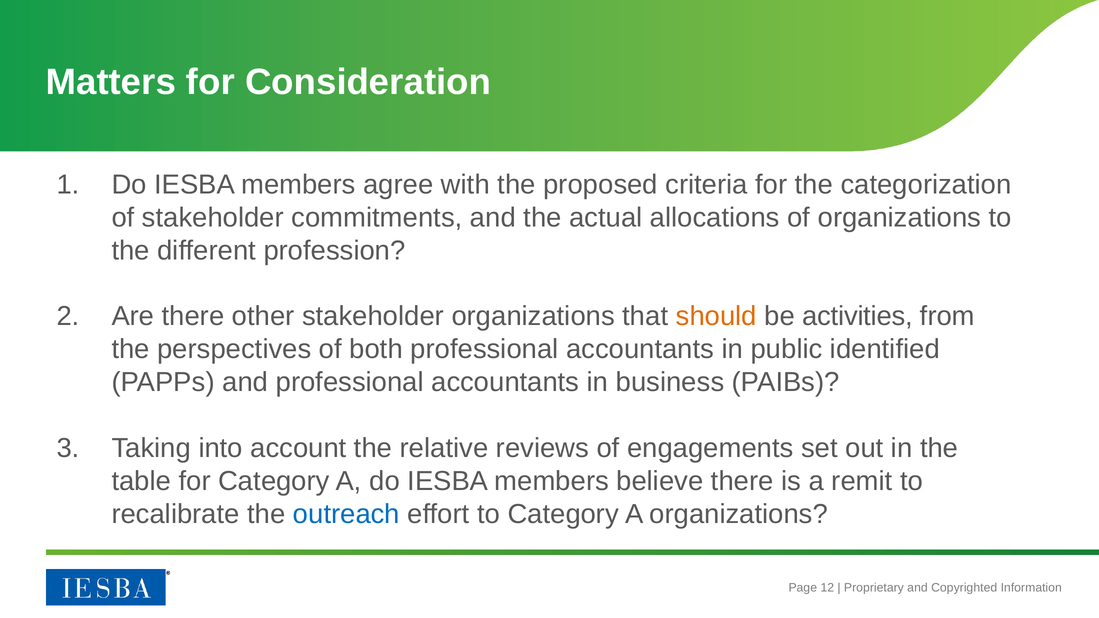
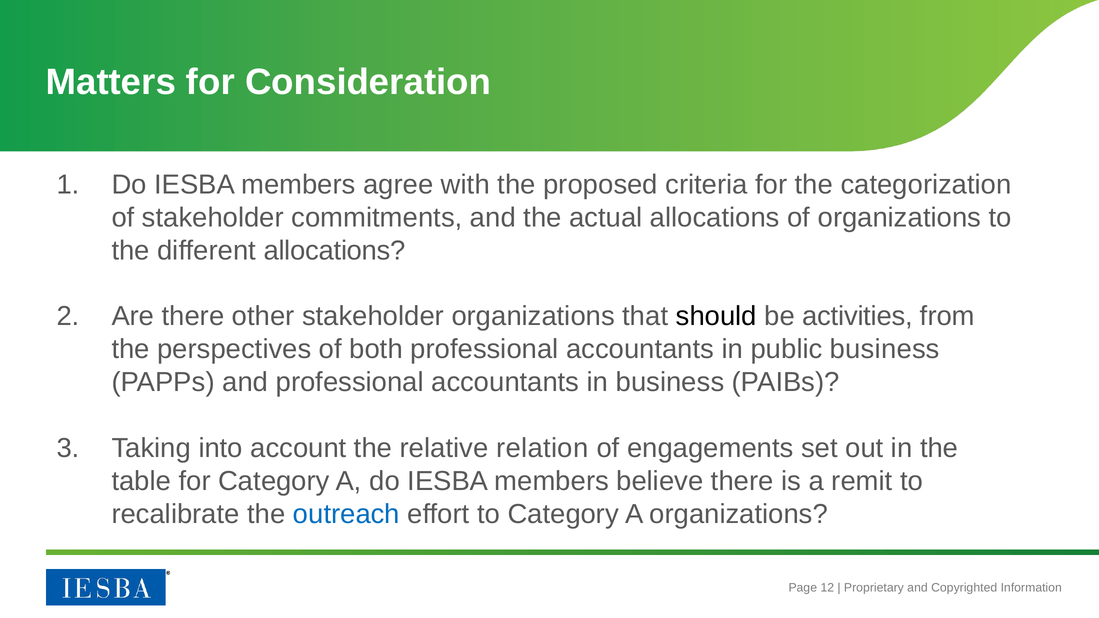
different profession: profession -> allocations
should colour: orange -> black
public identified: identified -> business
reviews: reviews -> relation
